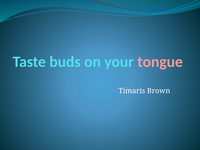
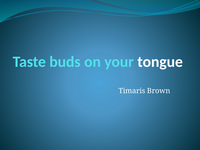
tongue colour: pink -> white
